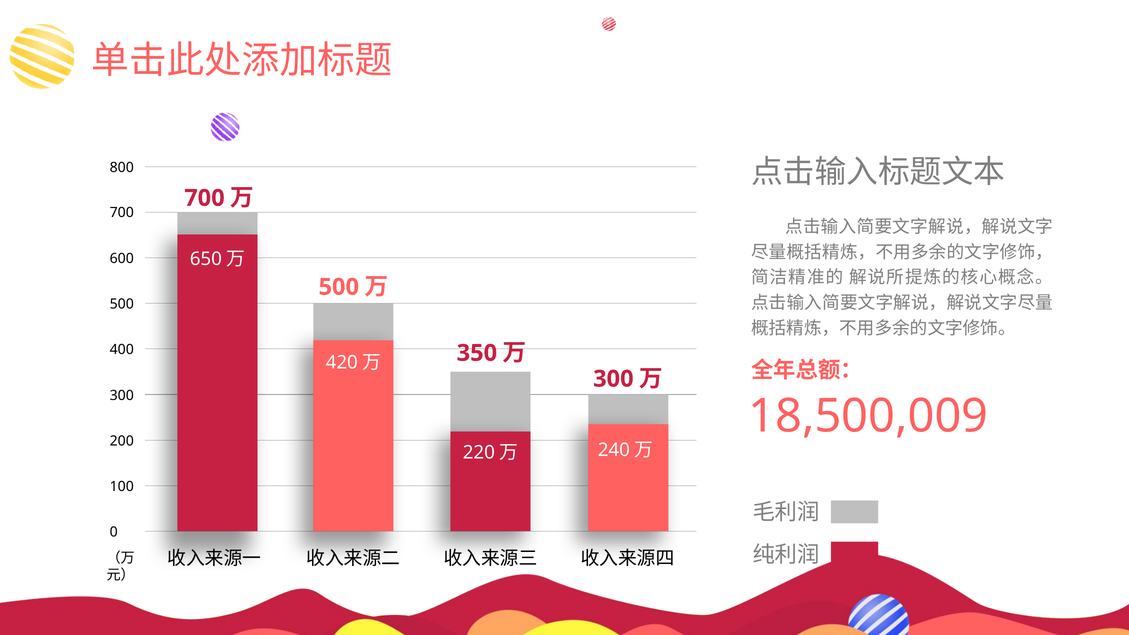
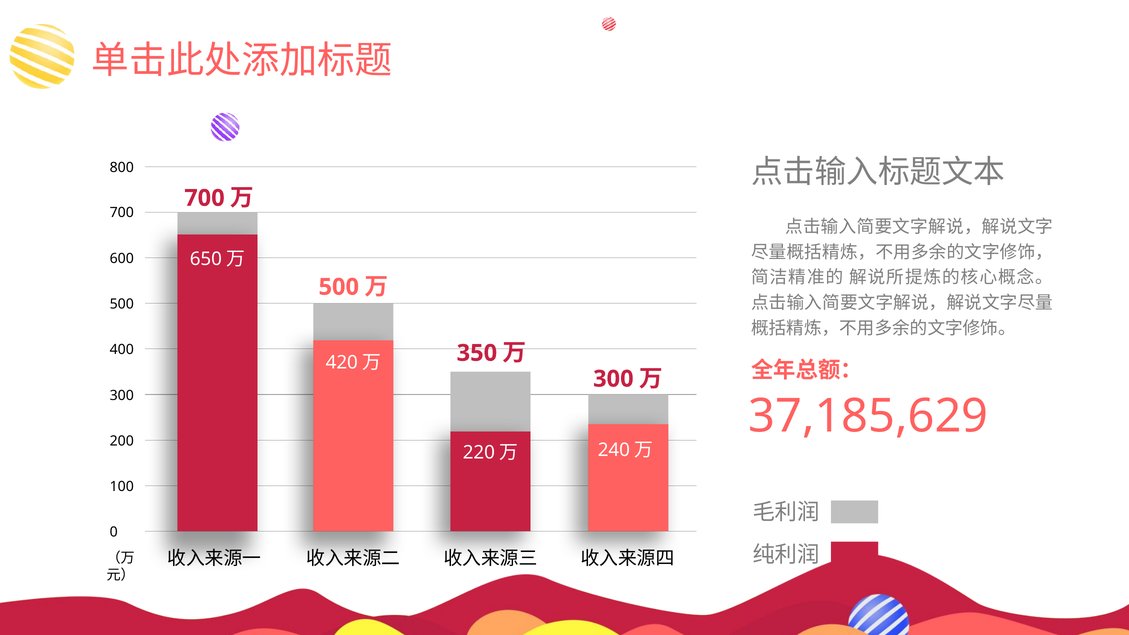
18,500,009: 18,500,009 -> 37,185,629
